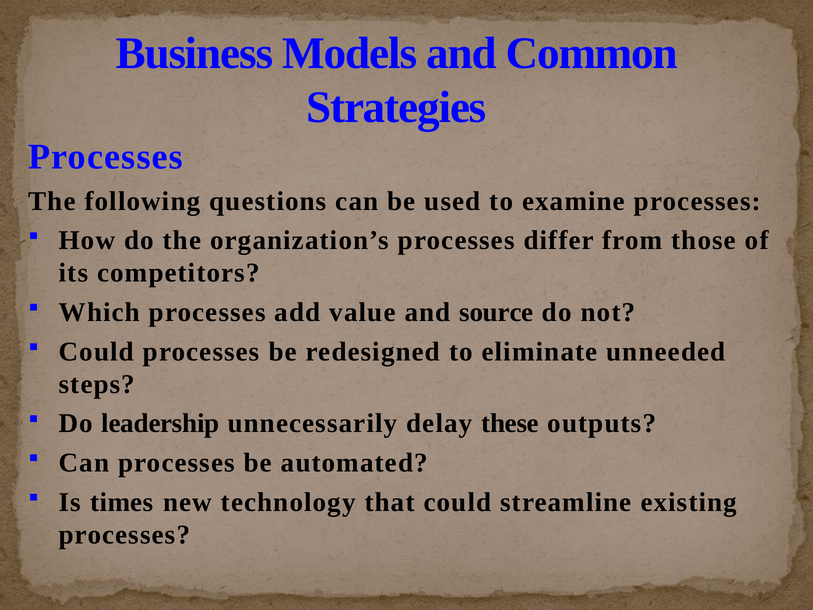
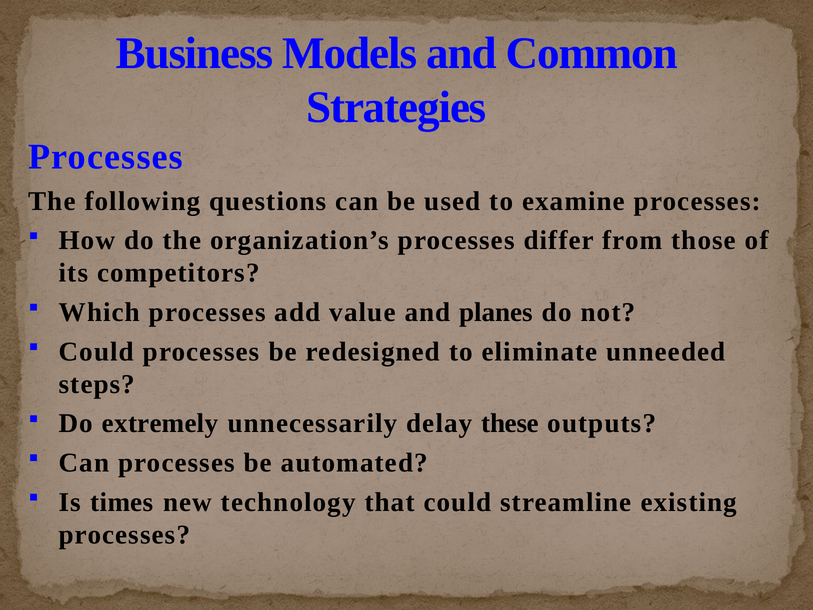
source: source -> planes
leadership: leadership -> extremely
